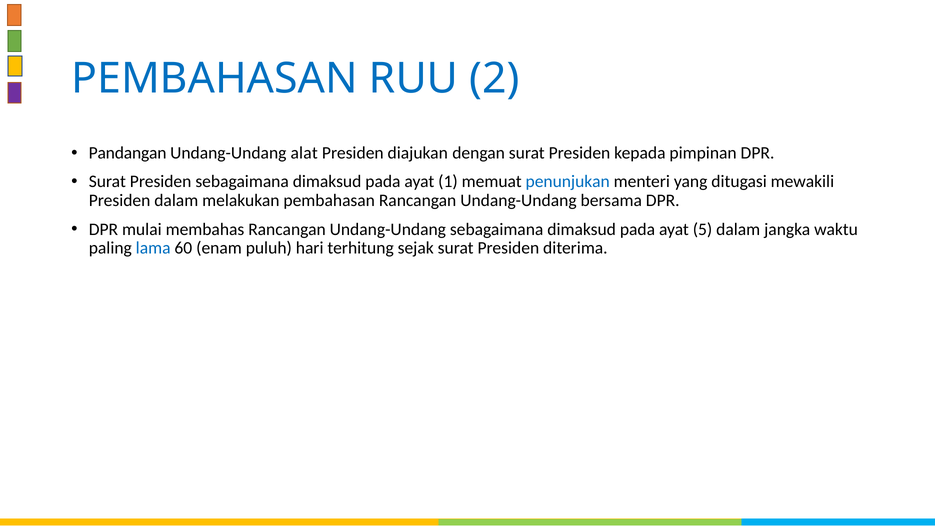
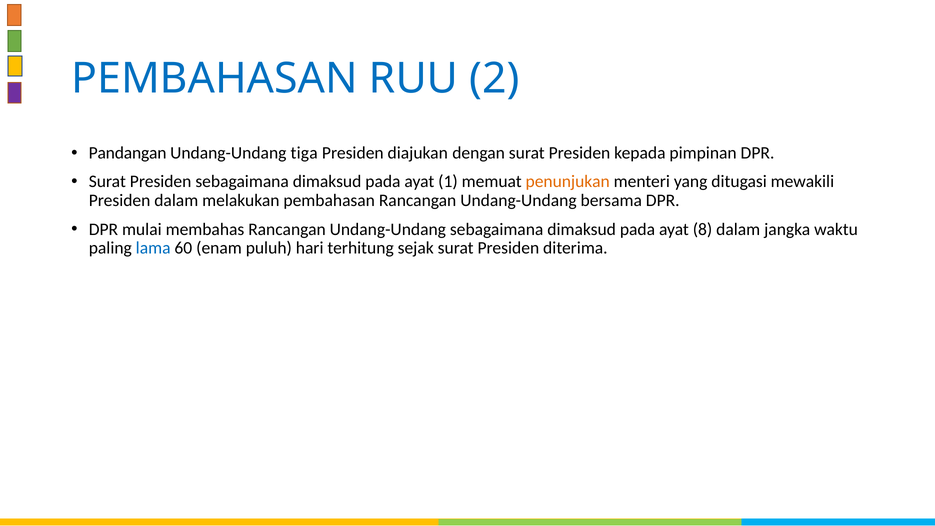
alat: alat -> tiga
penunjukan colour: blue -> orange
5: 5 -> 8
